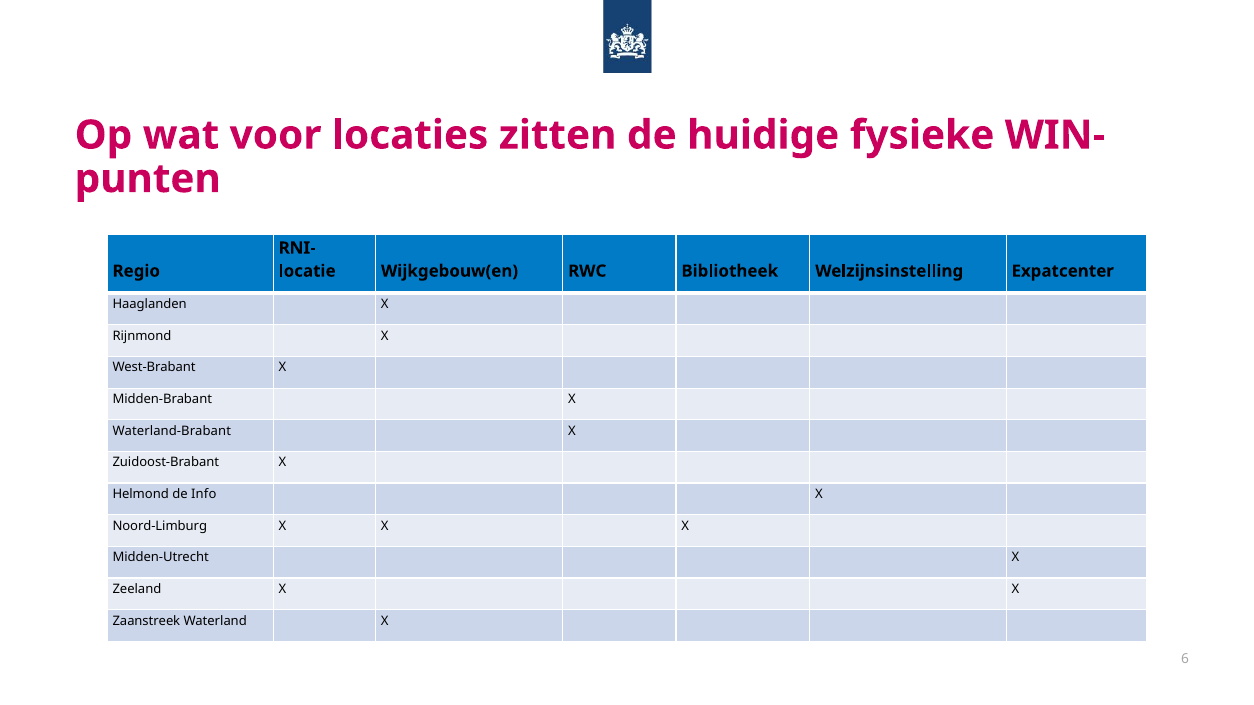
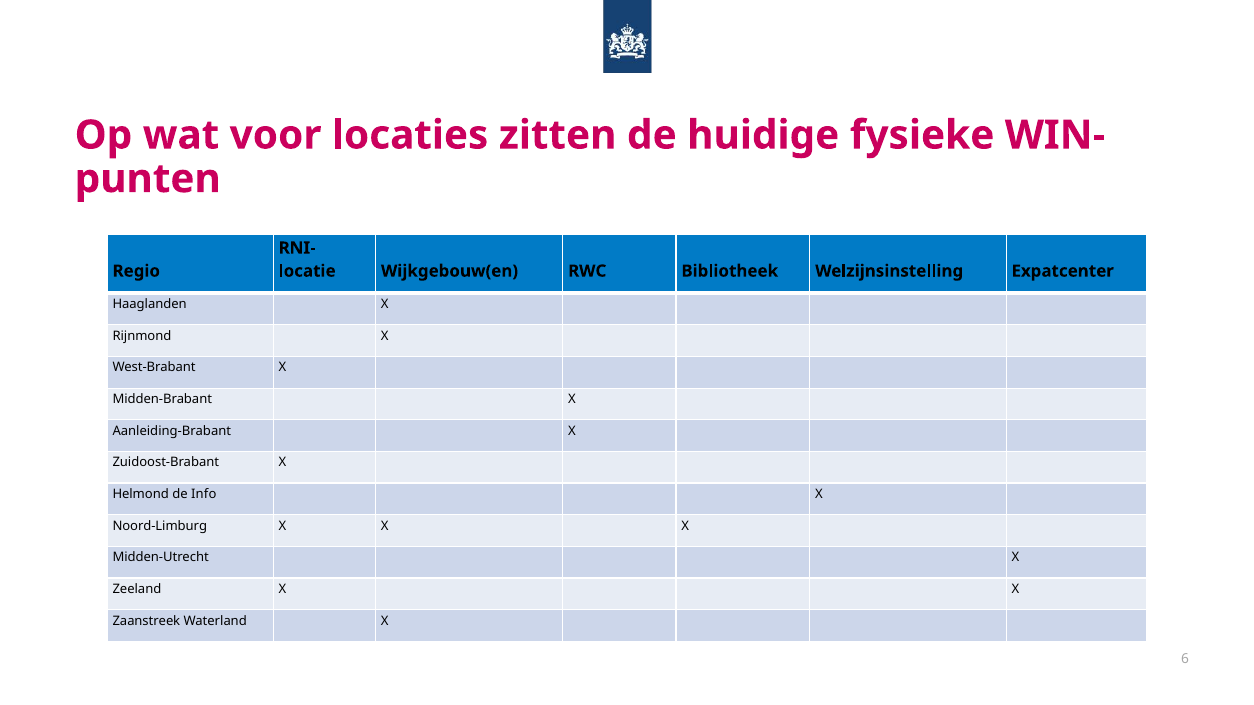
Waterland-Brabant: Waterland-Brabant -> Aanleiding-Brabant
